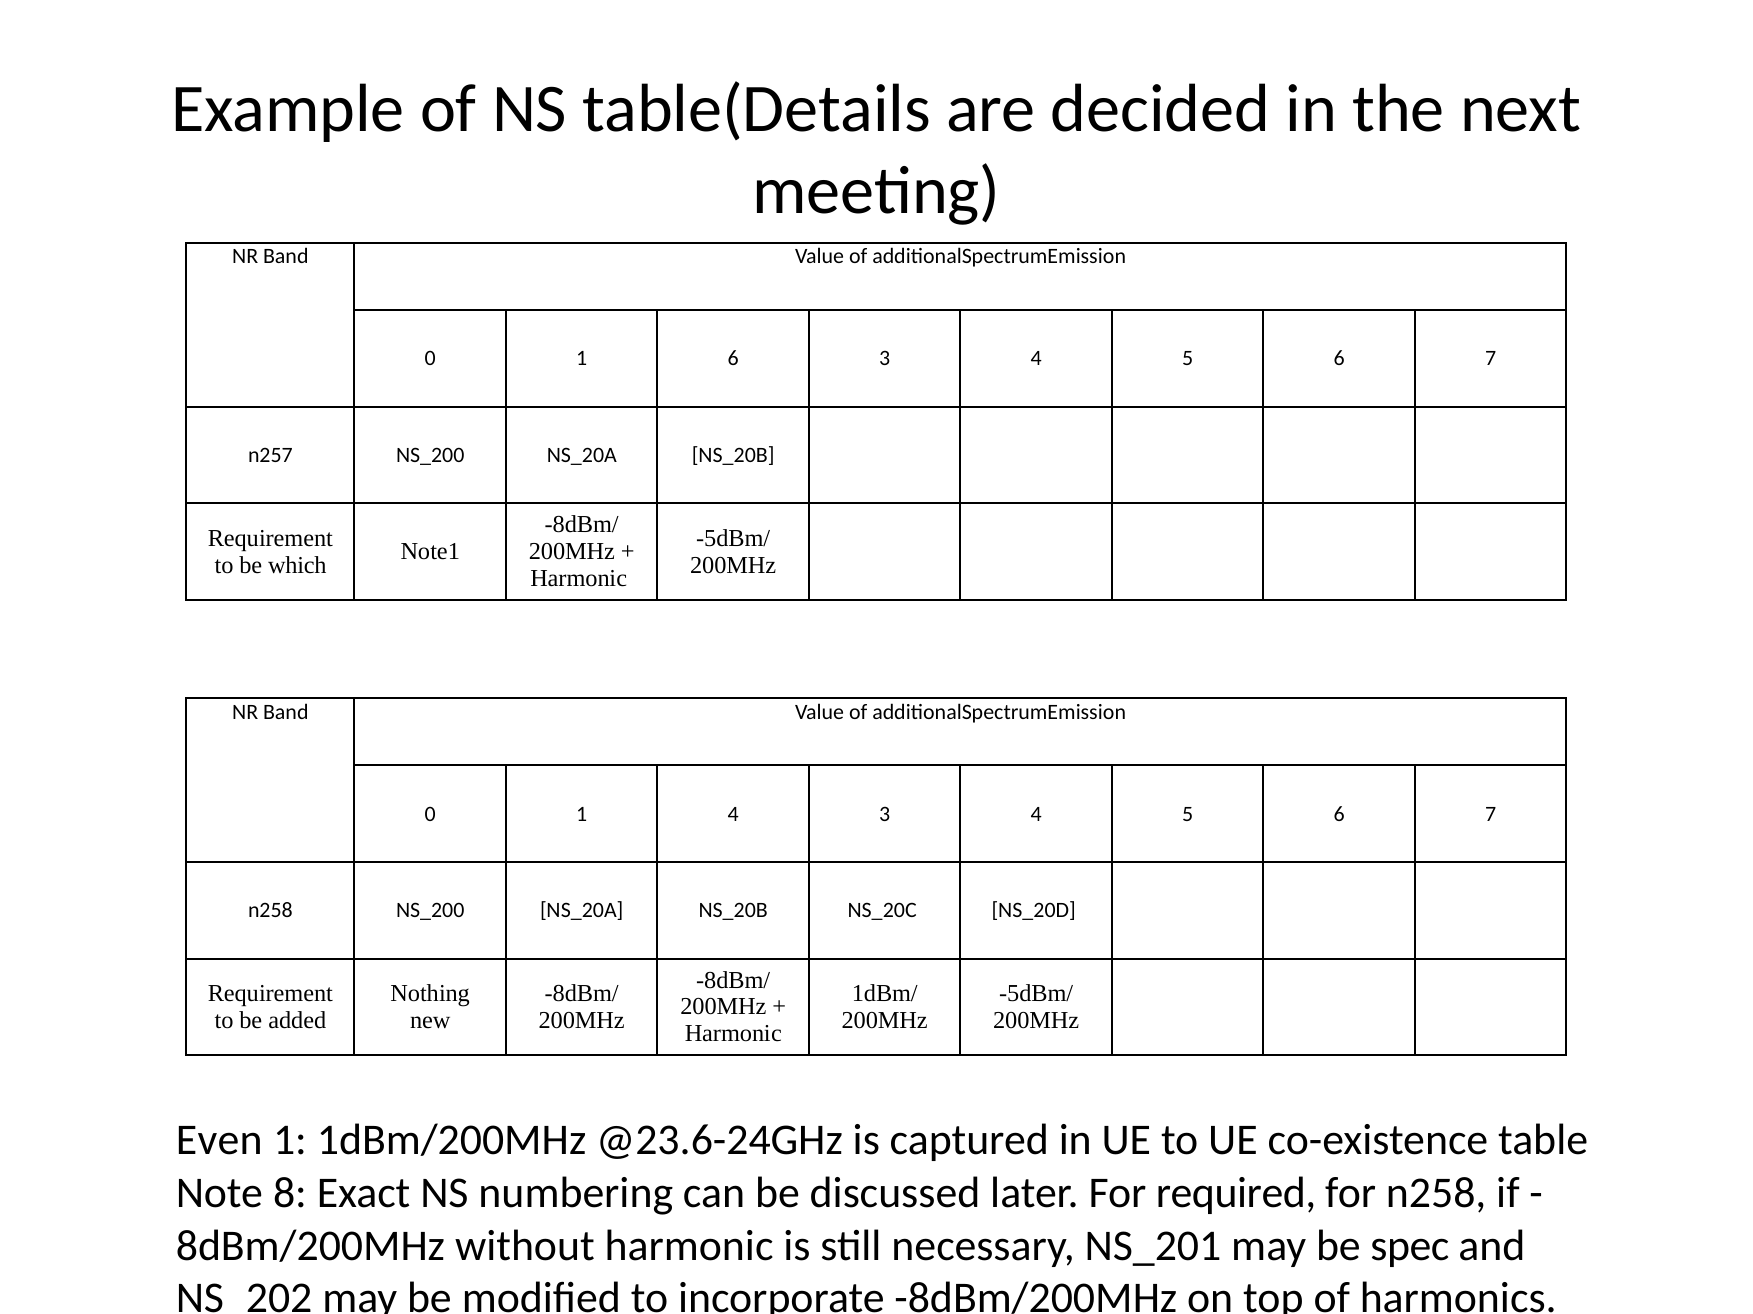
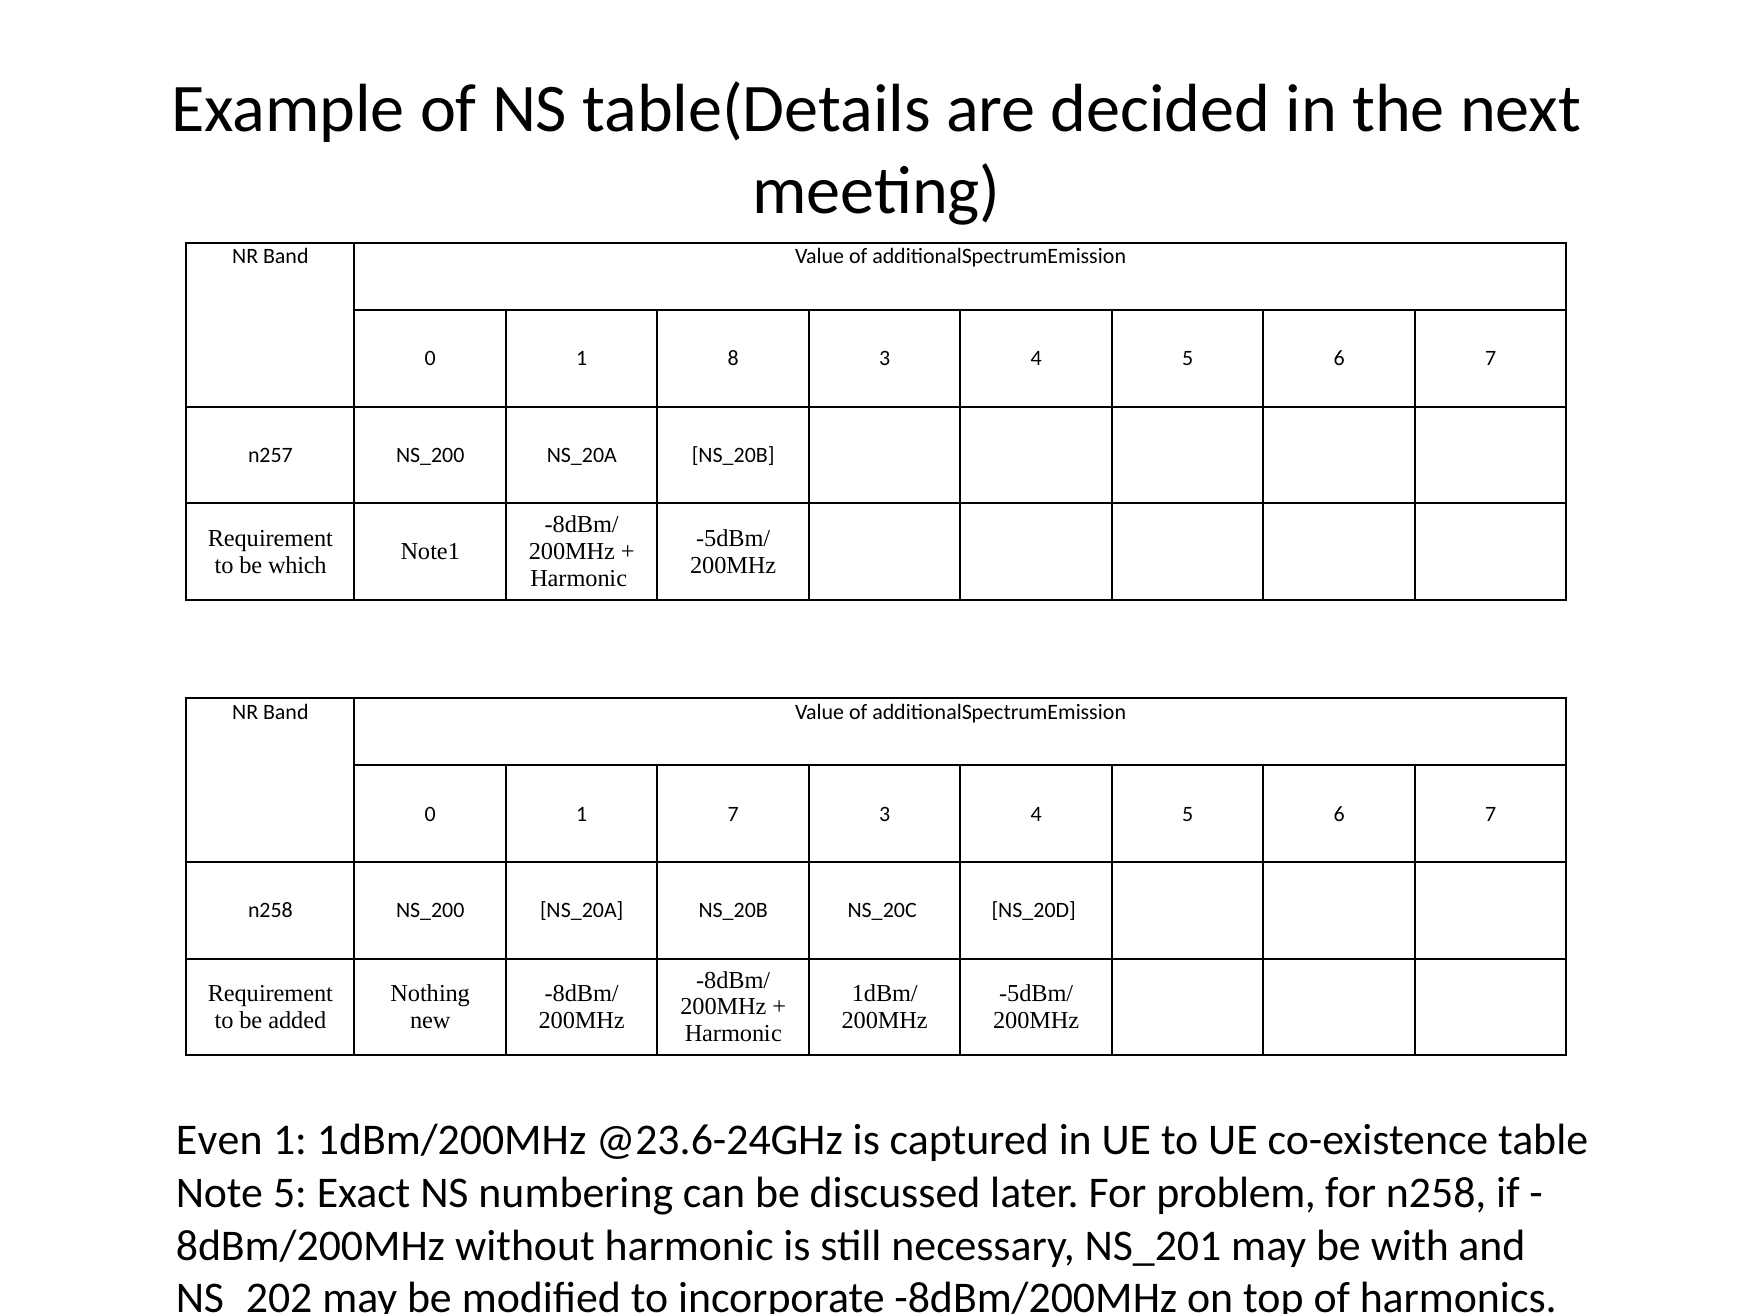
1 6: 6 -> 8
1 4: 4 -> 7
Note 8: 8 -> 5
required: required -> problem
spec: spec -> with
